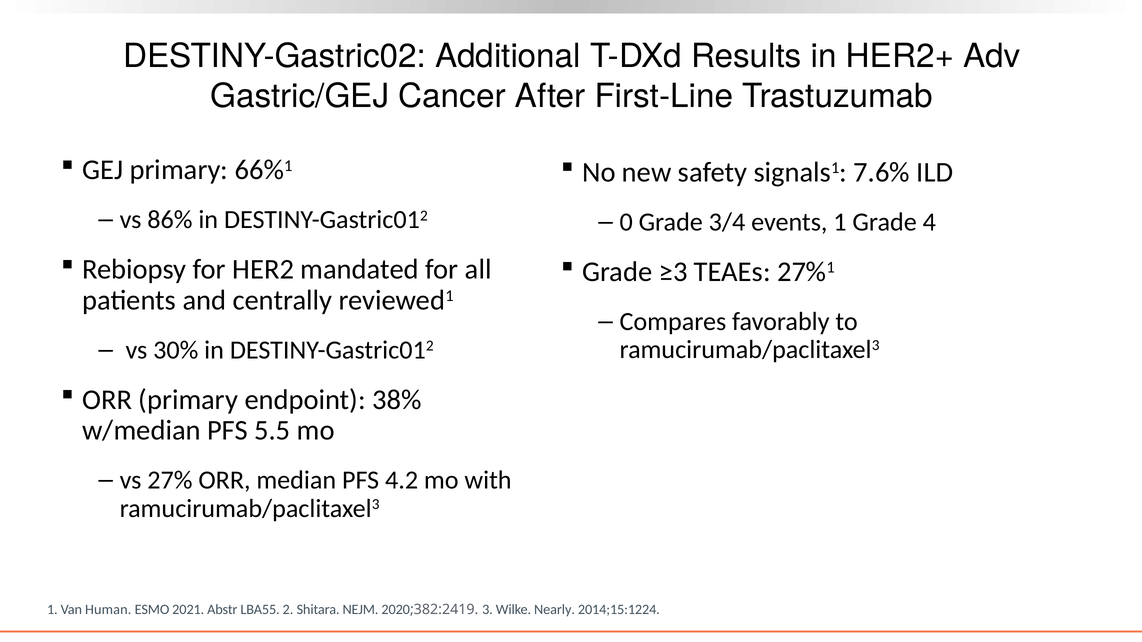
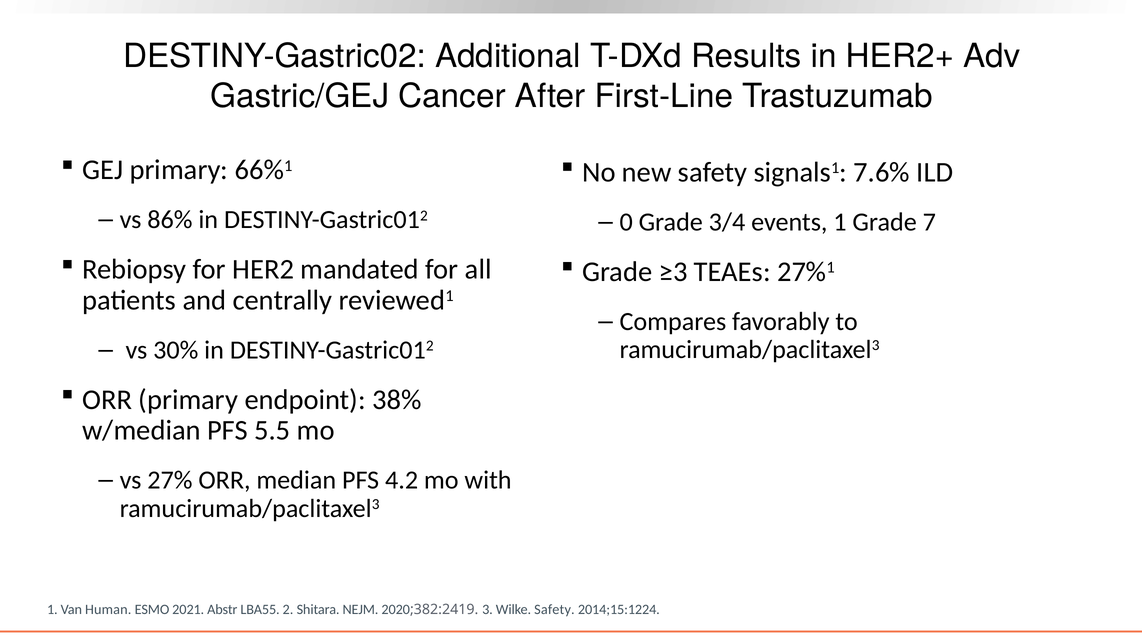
4: 4 -> 7
Wilke Nearly: Nearly -> Safety
